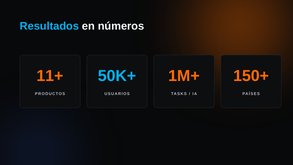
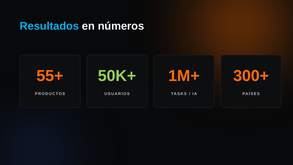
11+: 11+ -> 55+
50K+ colour: light blue -> light green
150+: 150+ -> 300+
